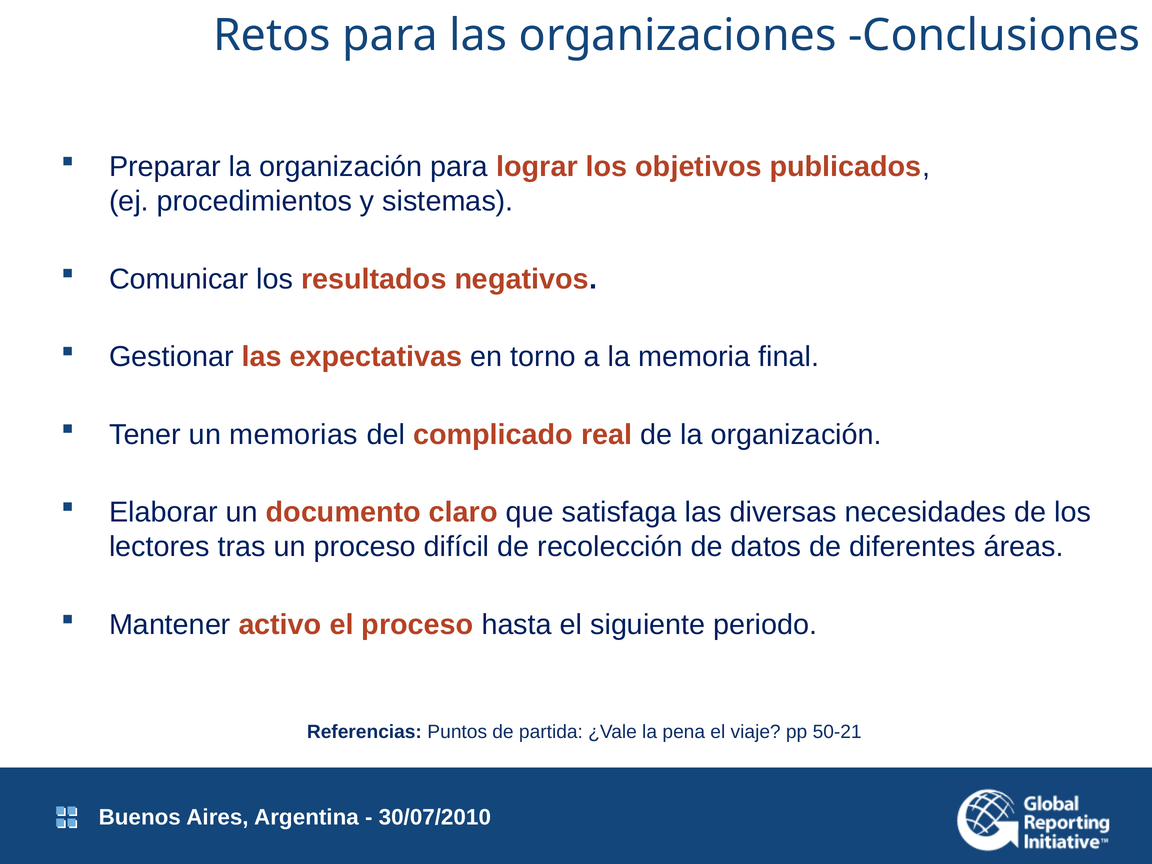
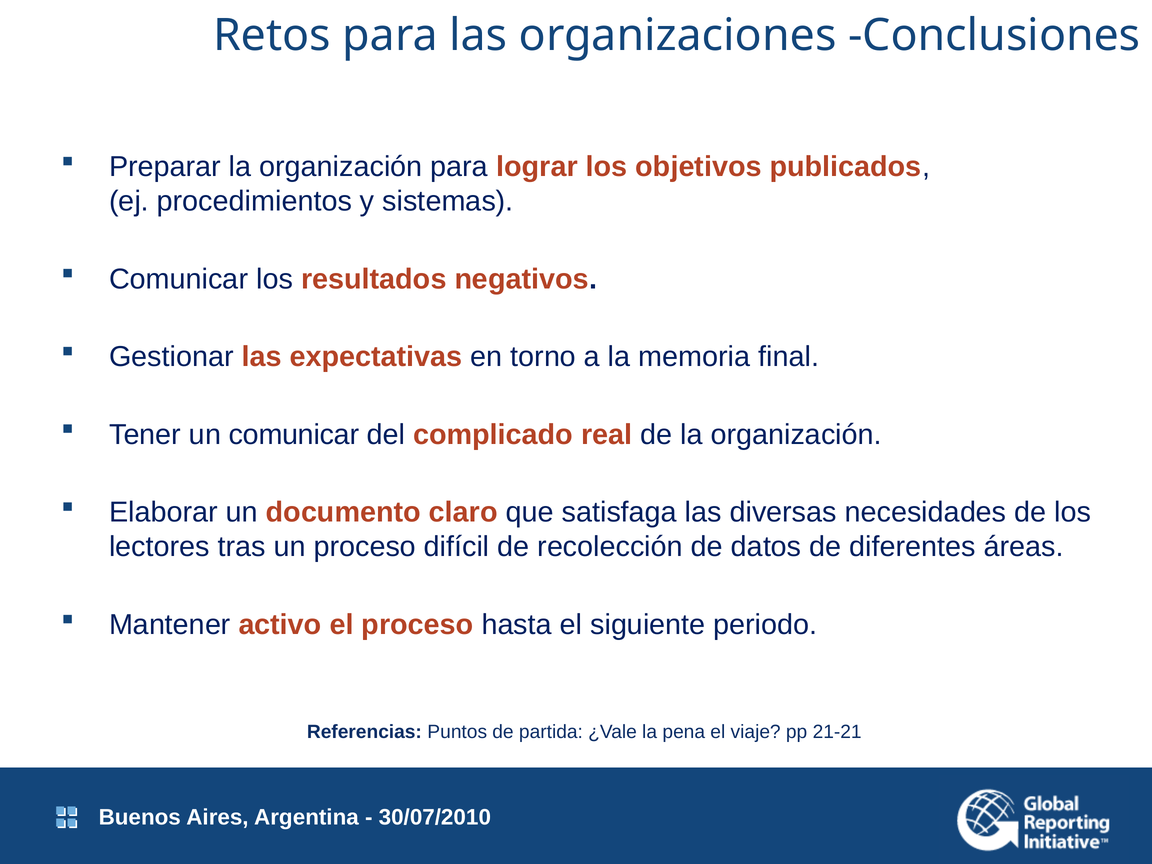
un memorias: memorias -> comunicar
50-21: 50-21 -> 21-21
